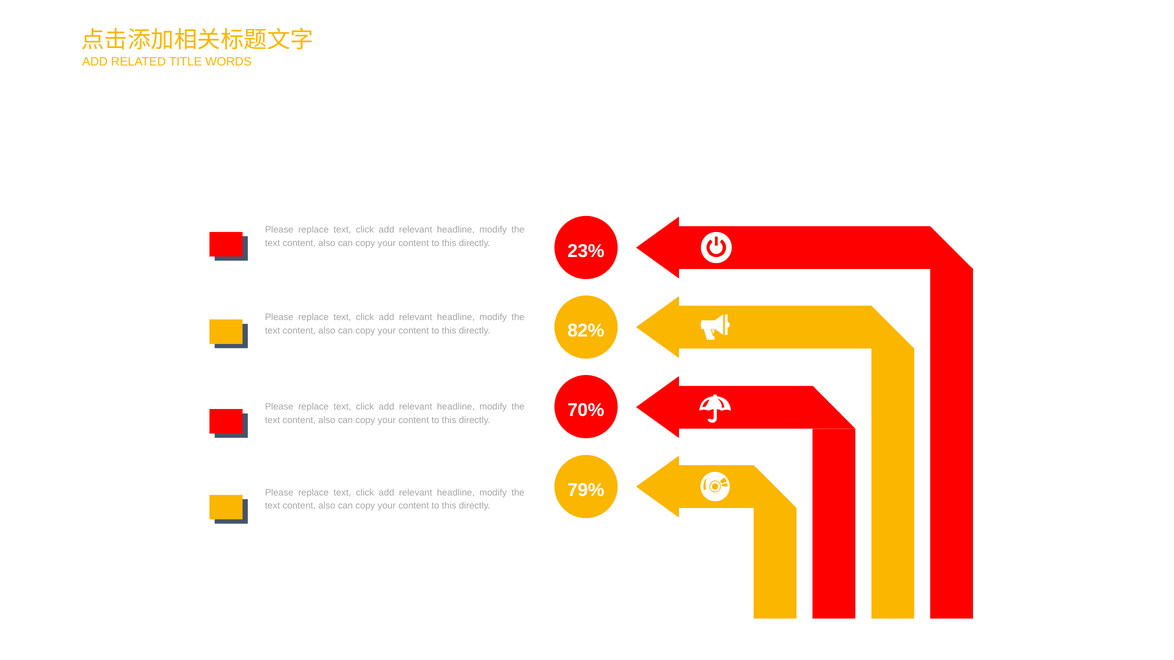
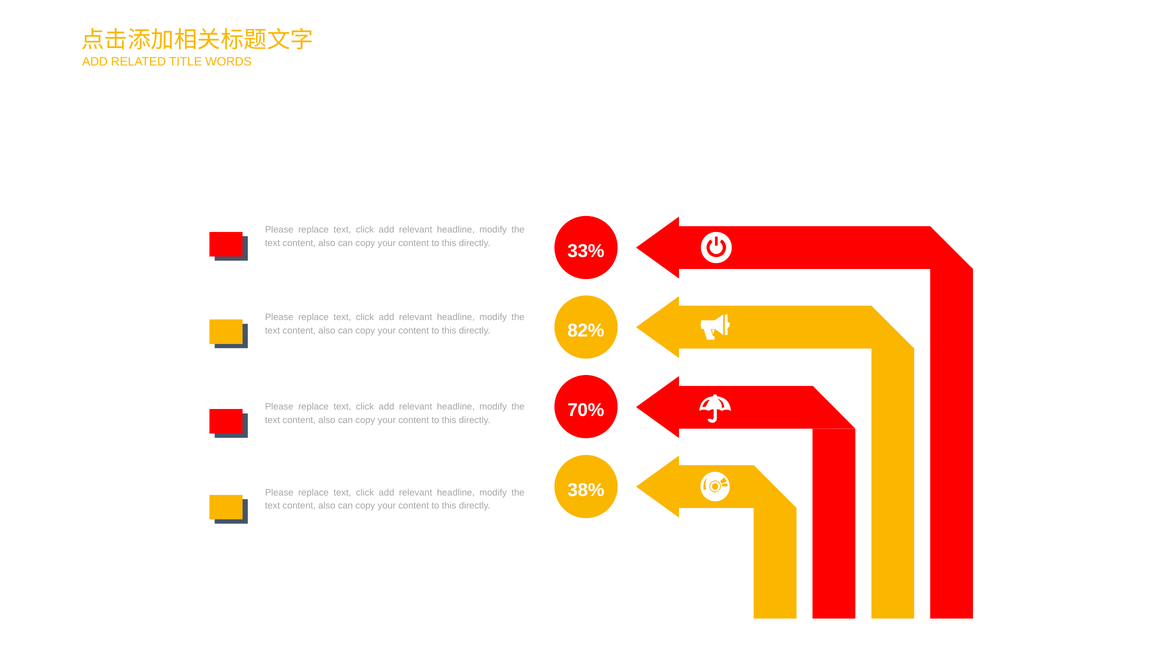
23%: 23% -> 33%
79%: 79% -> 38%
